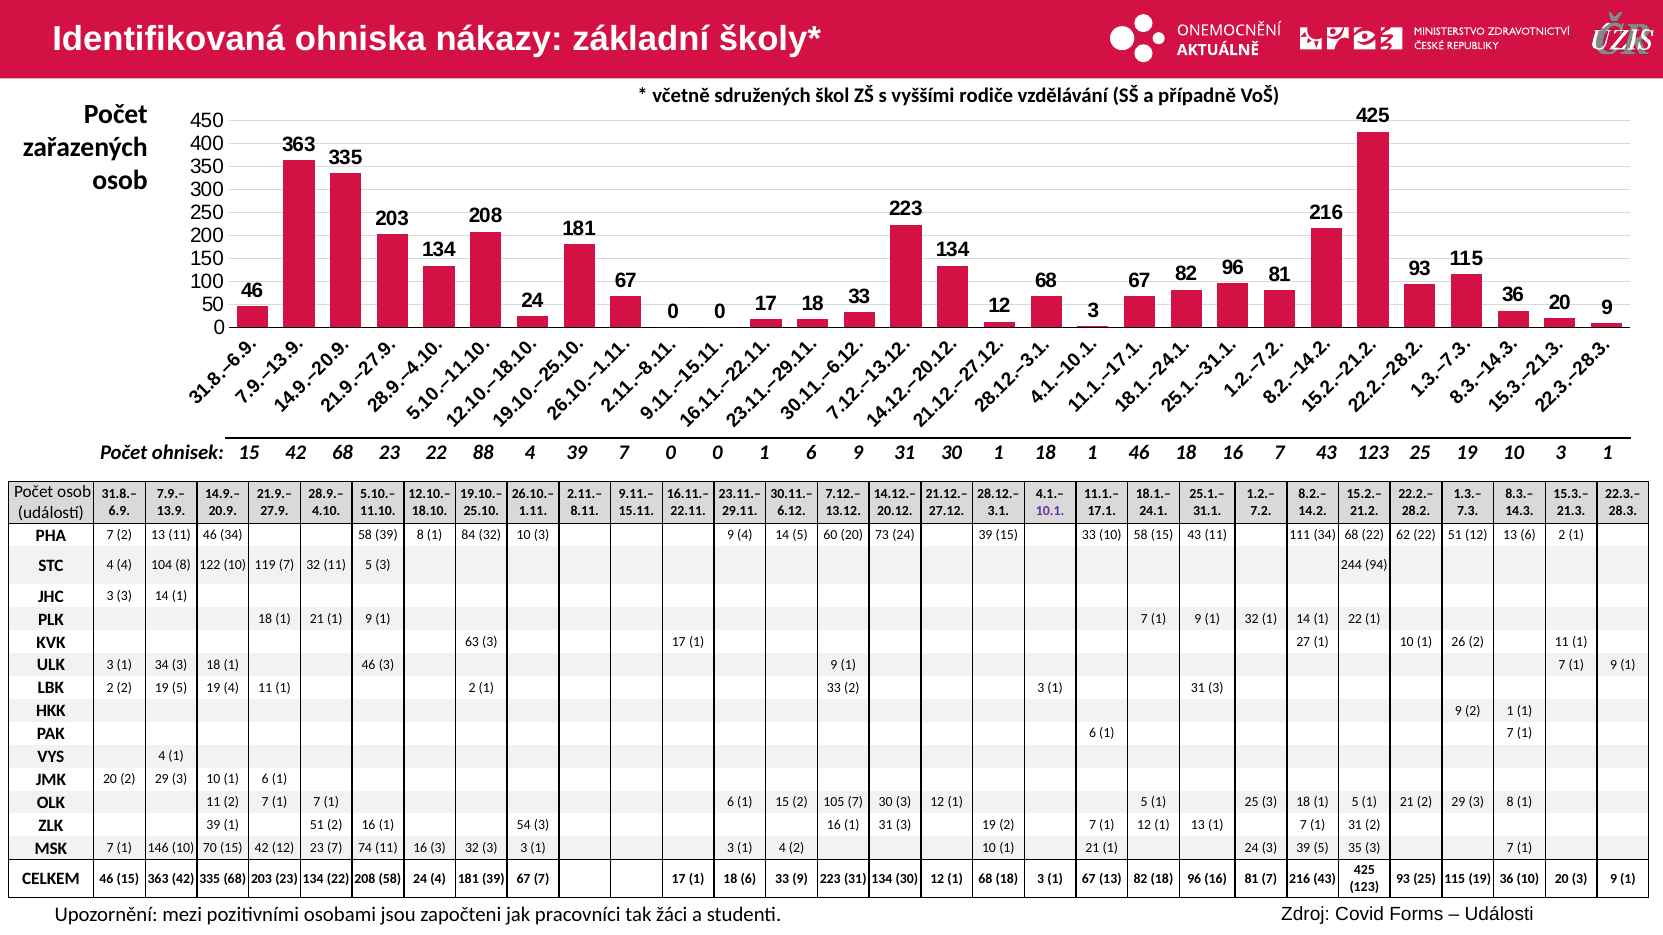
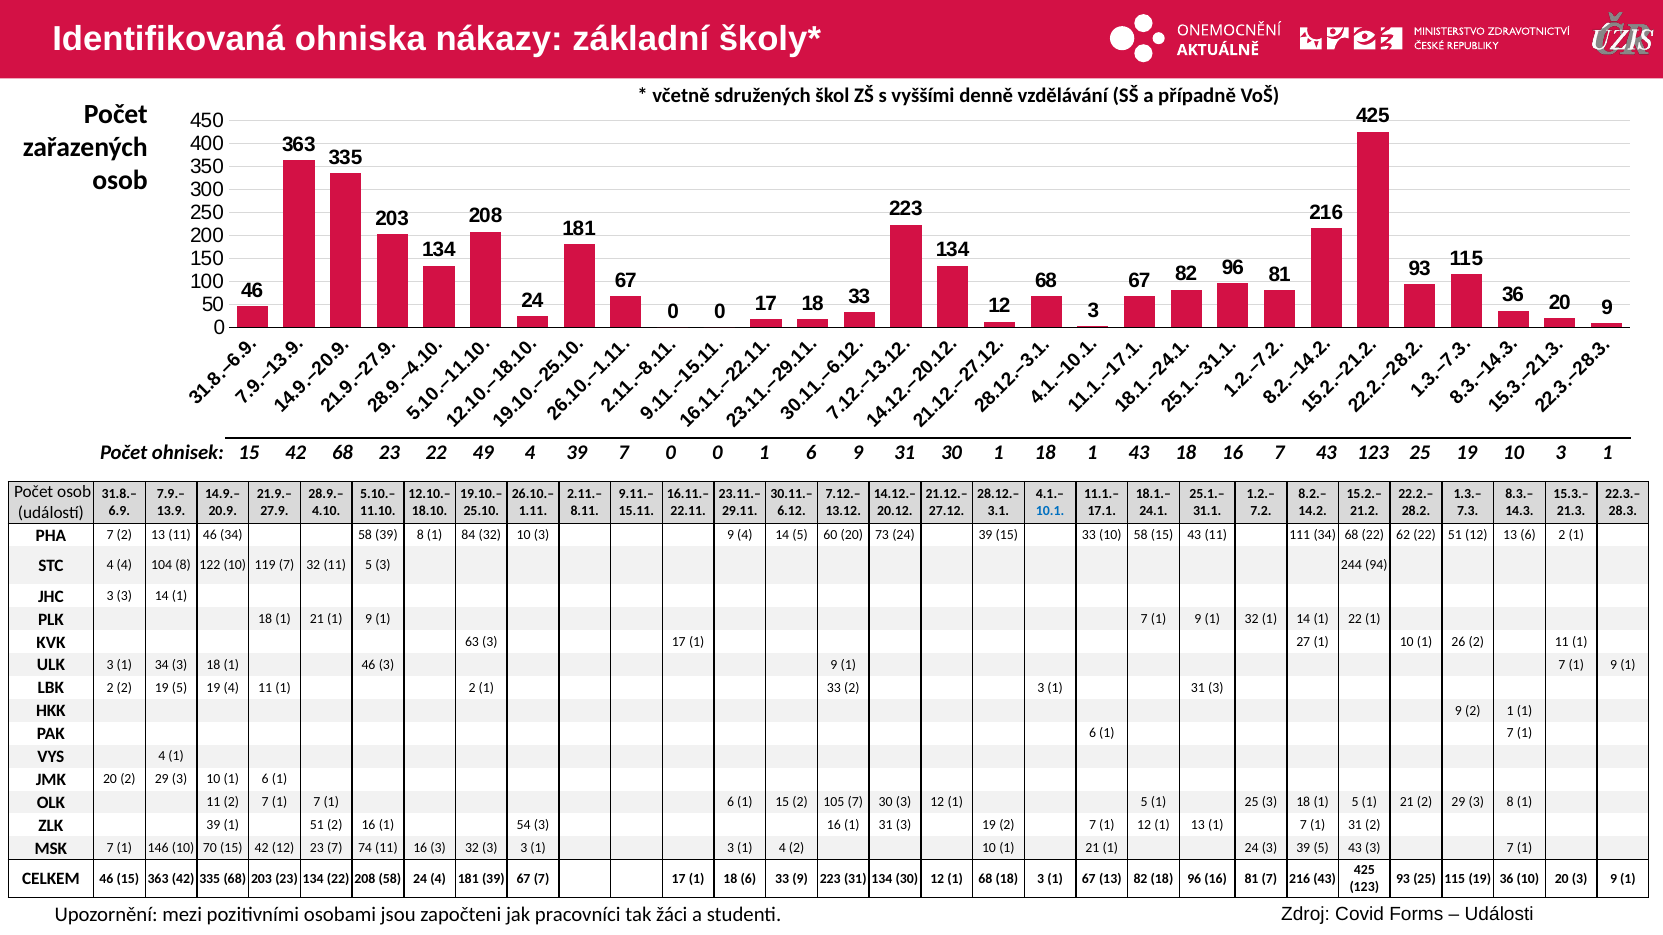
rodiče: rodiče -> denně
88: 88 -> 49
1 18 1 46: 46 -> 43
10.1 colour: purple -> blue
5 35: 35 -> 43
